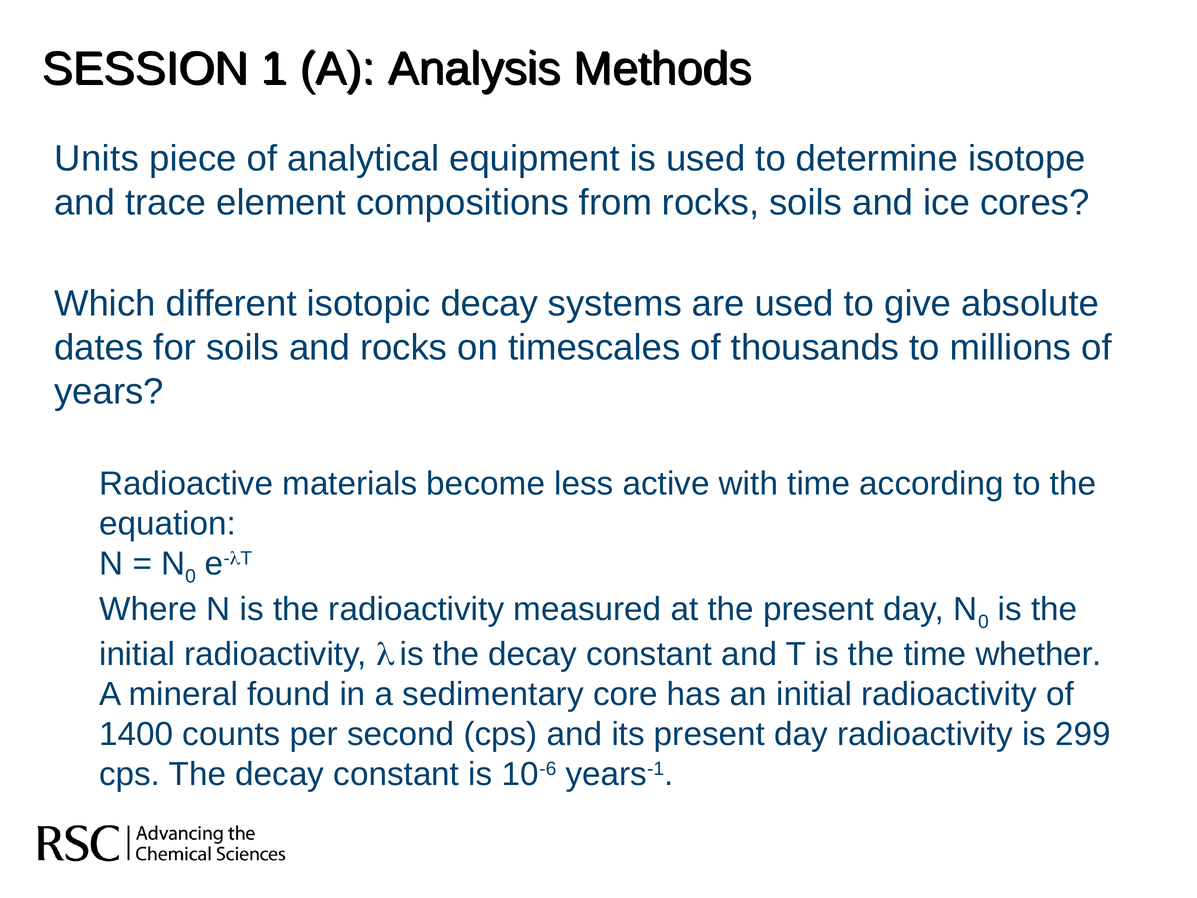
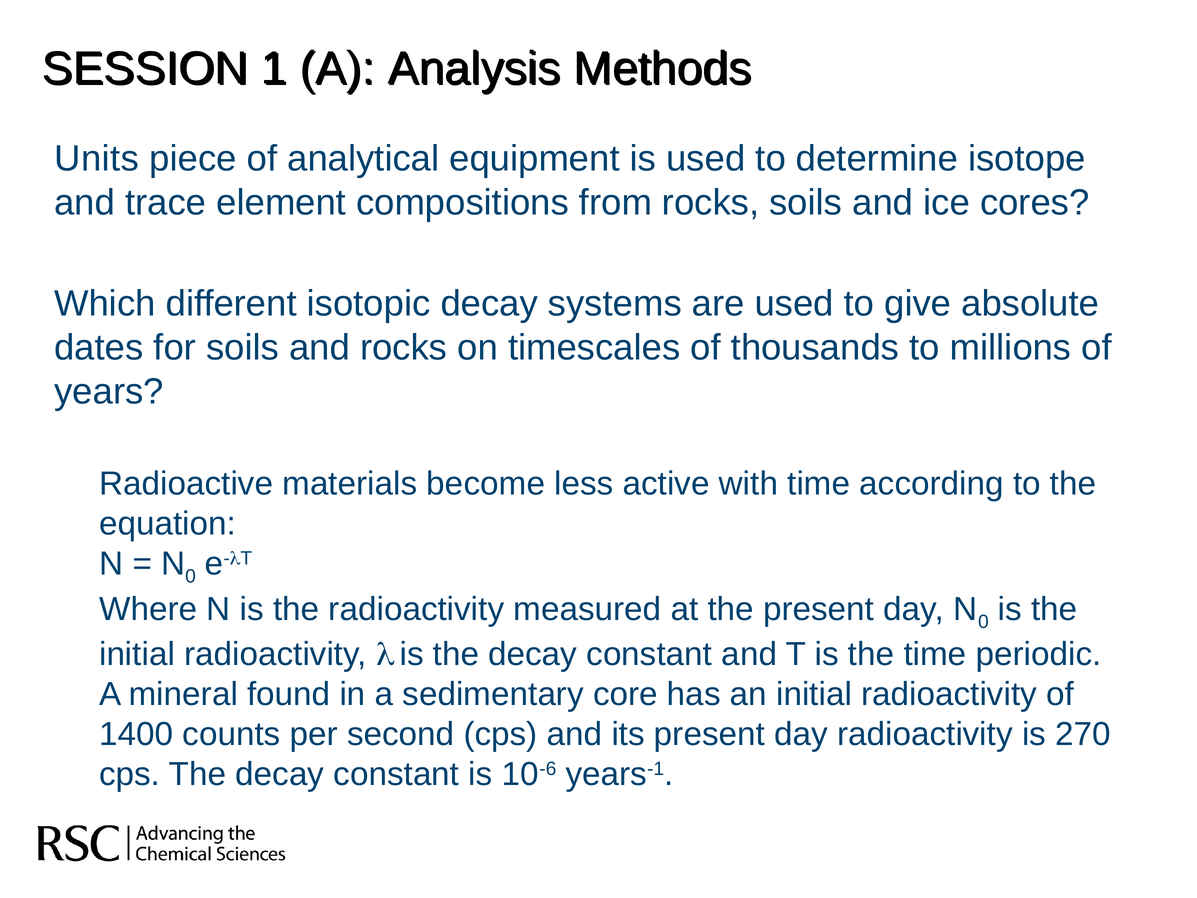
whether: whether -> periodic
299: 299 -> 270
